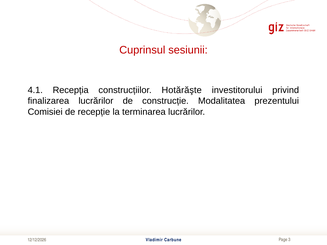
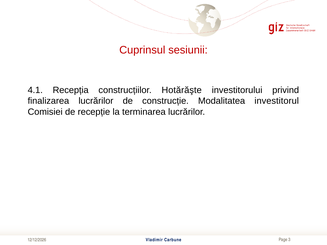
prezentului: prezentului -> investitorul
